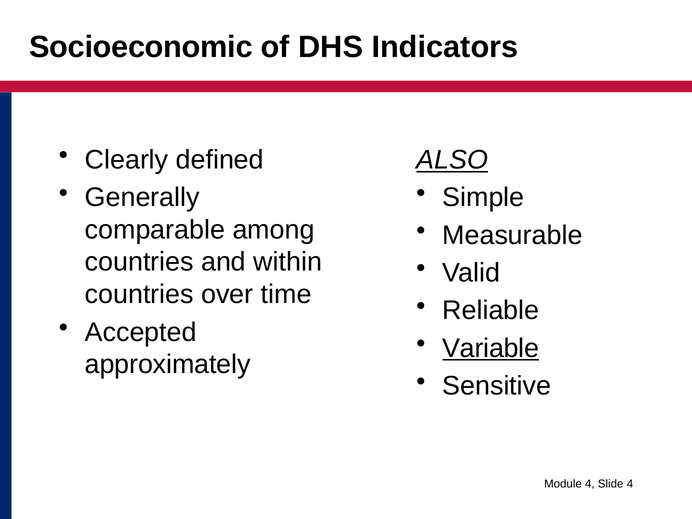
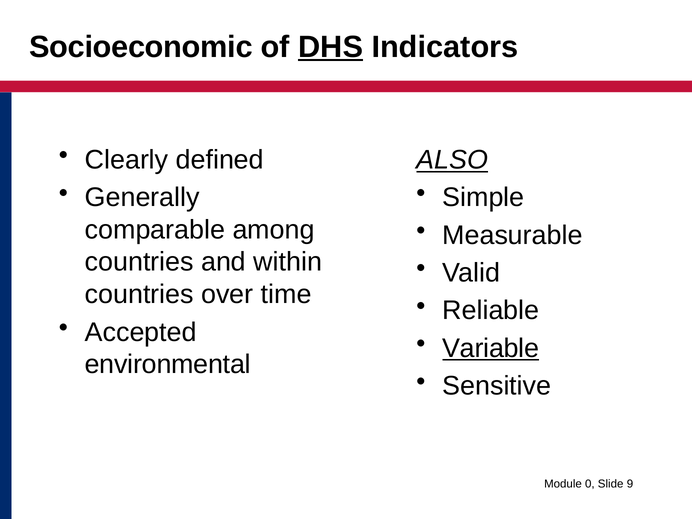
DHS underline: none -> present
approximately: approximately -> environmental
Module 4: 4 -> 0
Slide 4: 4 -> 9
